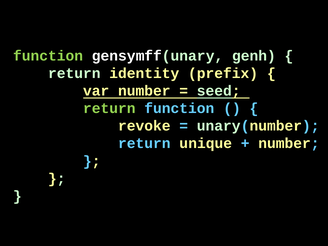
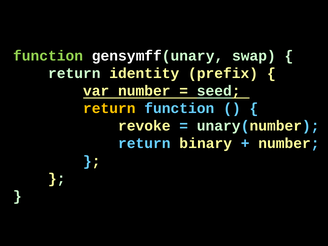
genh: genh -> swap
return at (109, 108) colour: light green -> yellow
unique: unique -> binary
